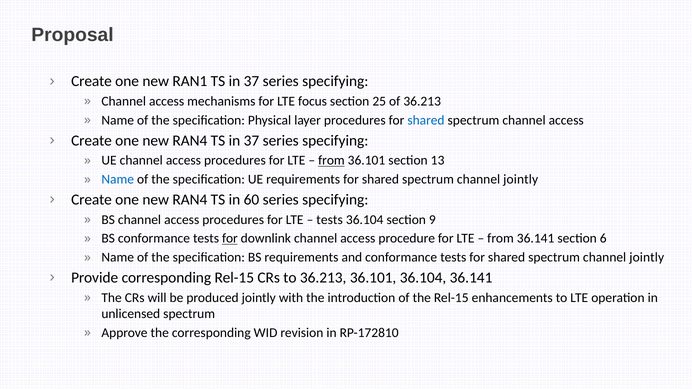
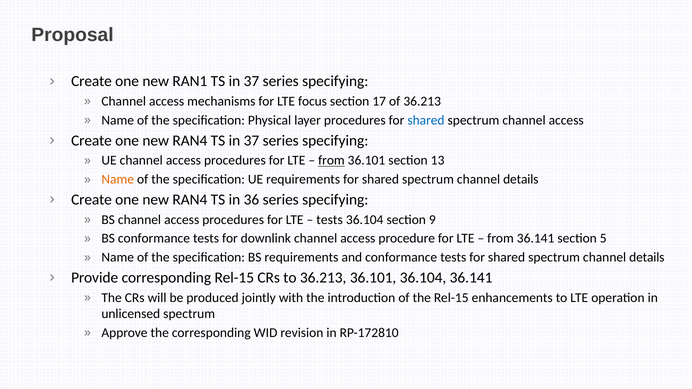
25: 25 -> 17
Name at (118, 179) colour: blue -> orange
jointly at (521, 179): jointly -> details
60: 60 -> 36
for at (230, 239) underline: present -> none
6: 6 -> 5
jointly at (647, 257): jointly -> details
